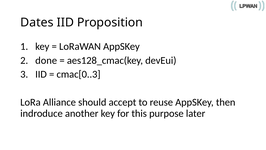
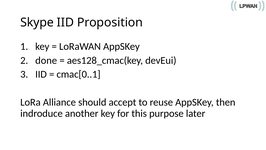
Dates: Dates -> Skype
cmac[0..3: cmac[0..3 -> cmac[0..1
